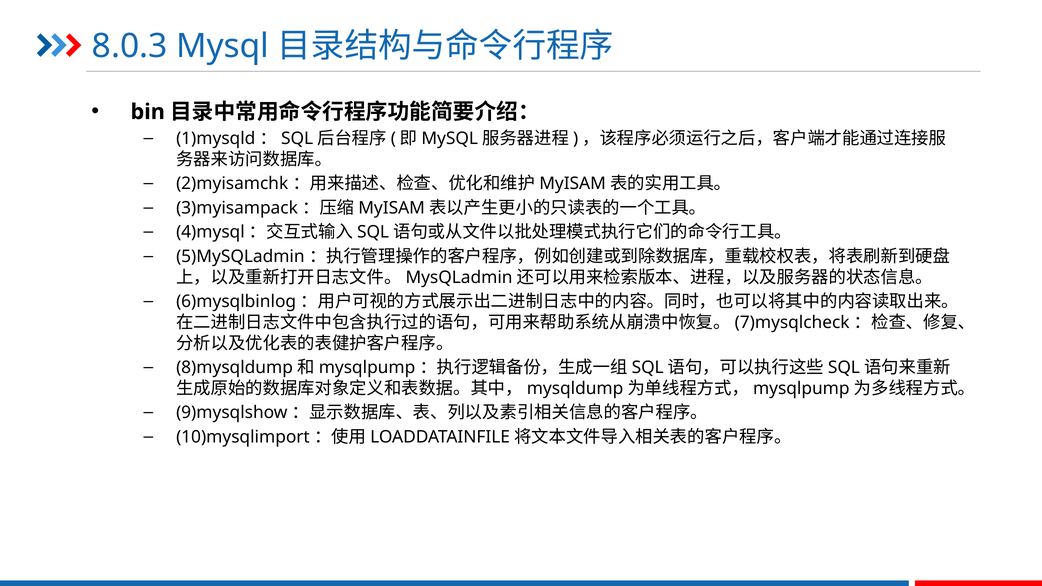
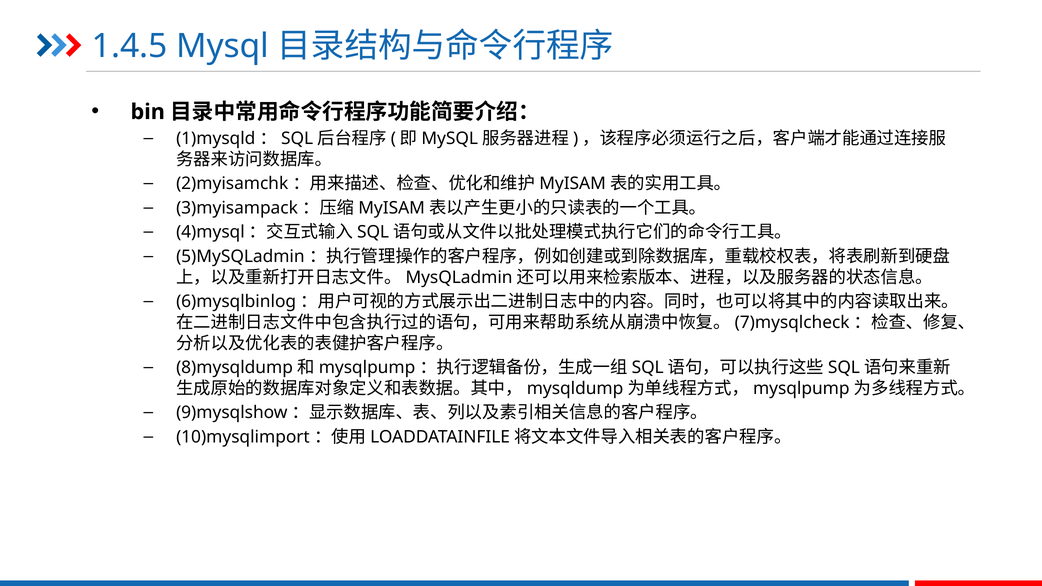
8.0.3: 8.0.3 -> 1.4.5
